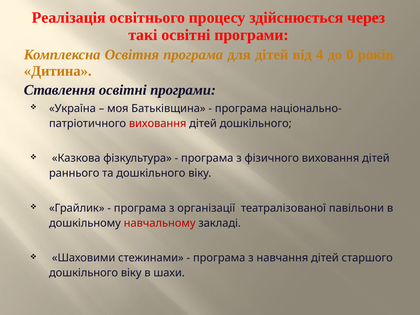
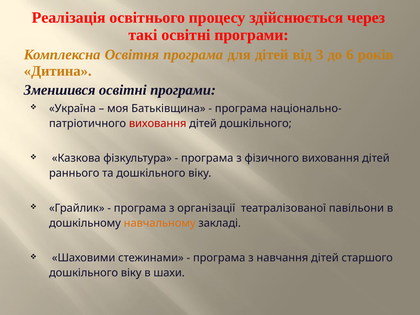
4: 4 -> 3
0: 0 -> 6
Ставлення: Ставлення -> Зменшився
навчальному colour: red -> orange
